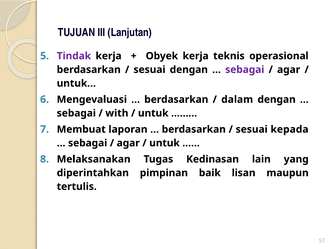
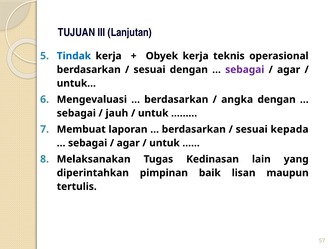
Tindak colour: purple -> blue
dalam: dalam -> angka
with: with -> jauh
